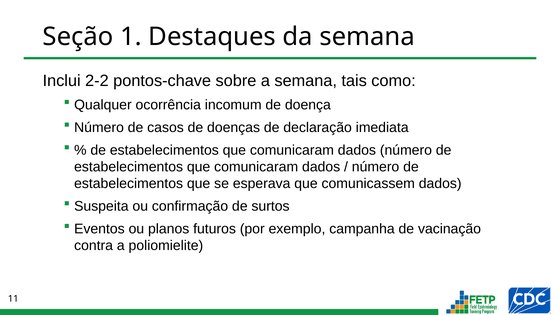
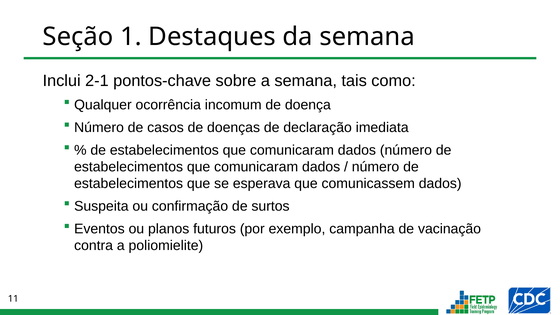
2-2: 2-2 -> 2-1
